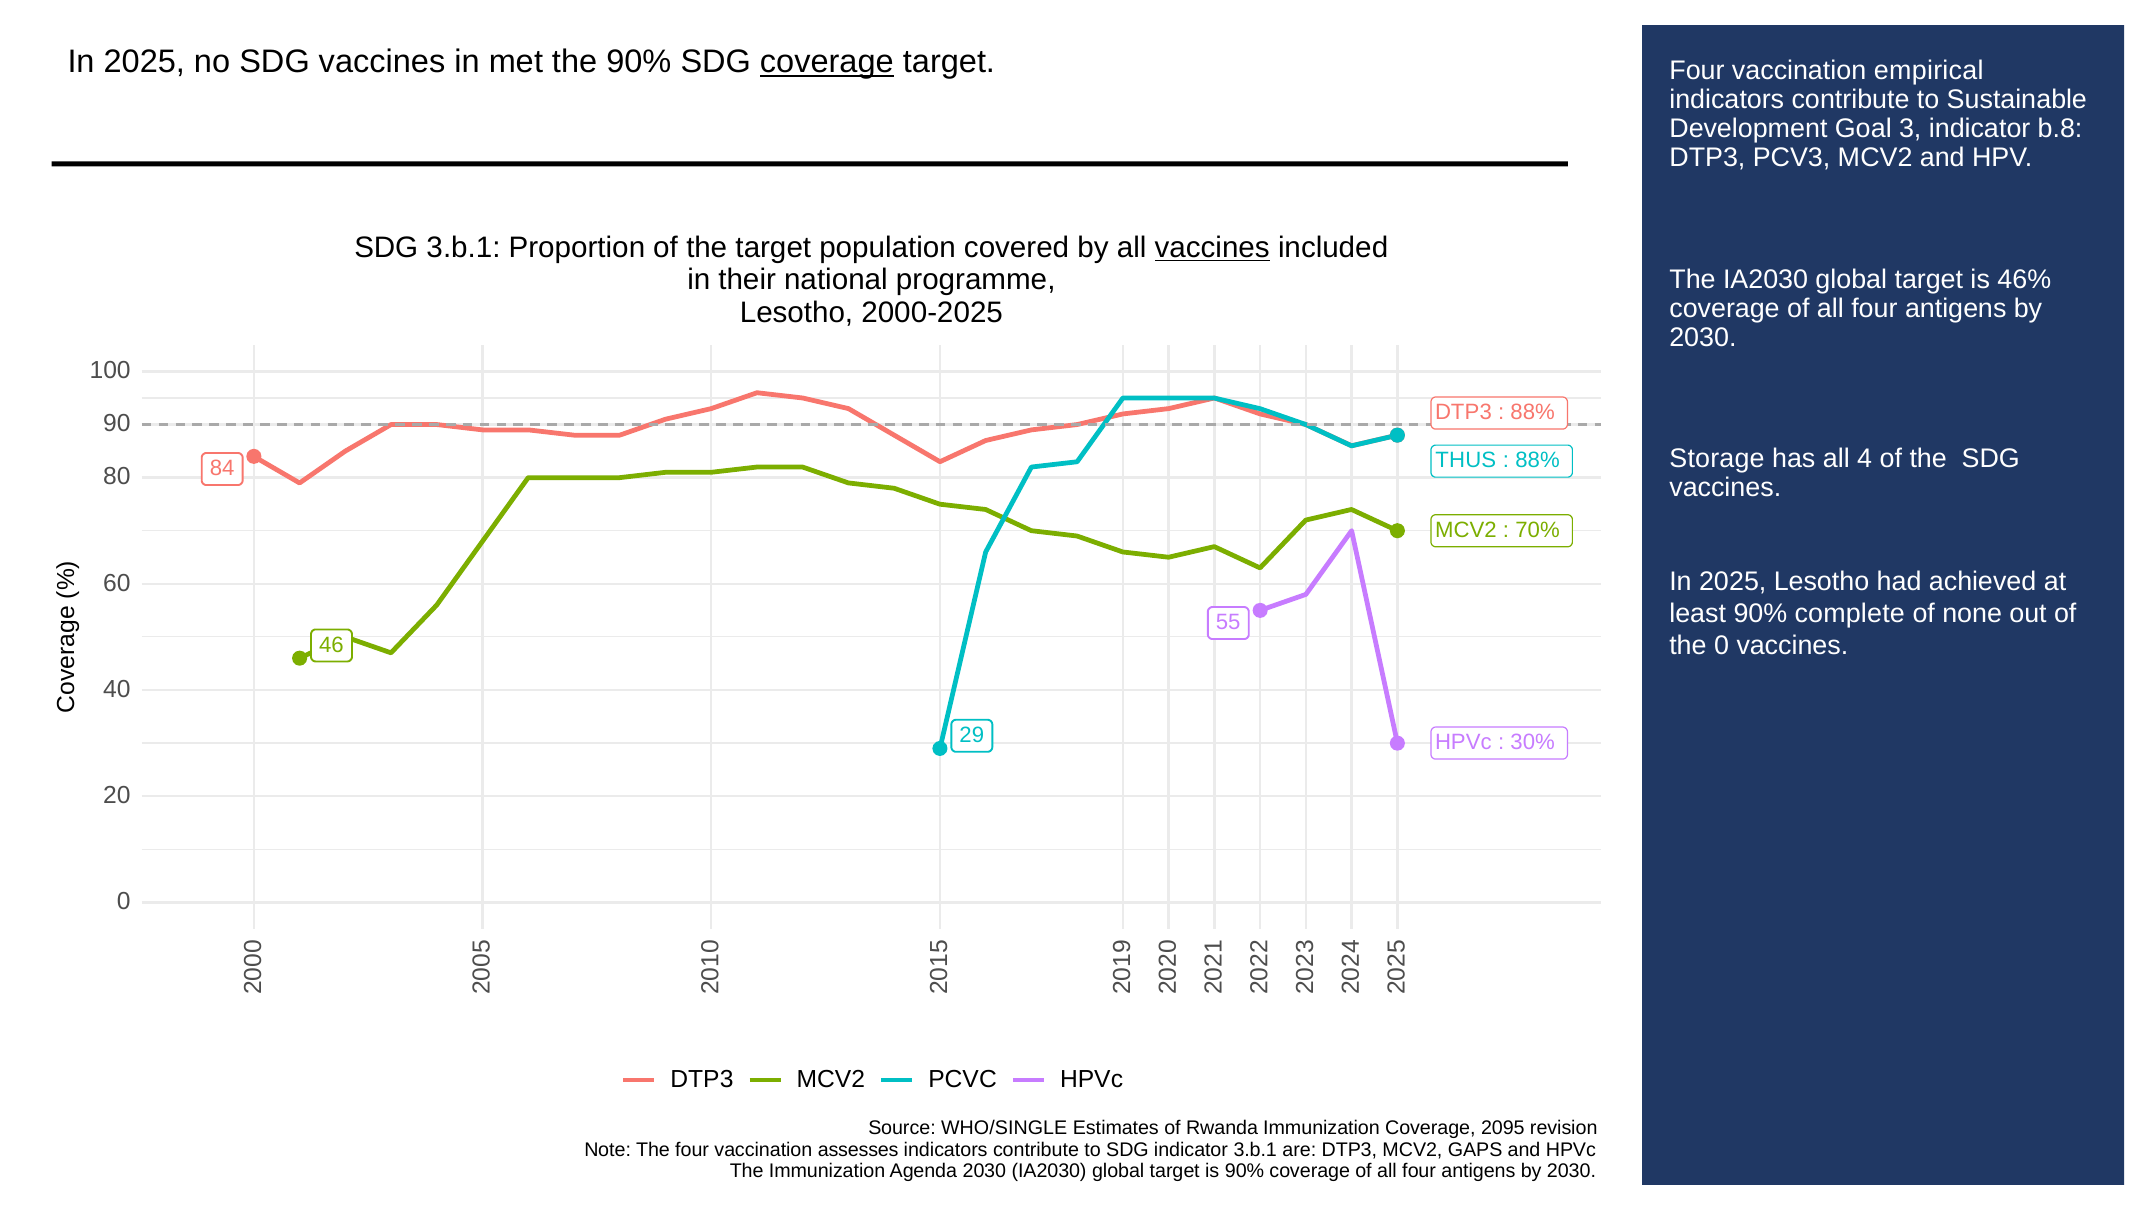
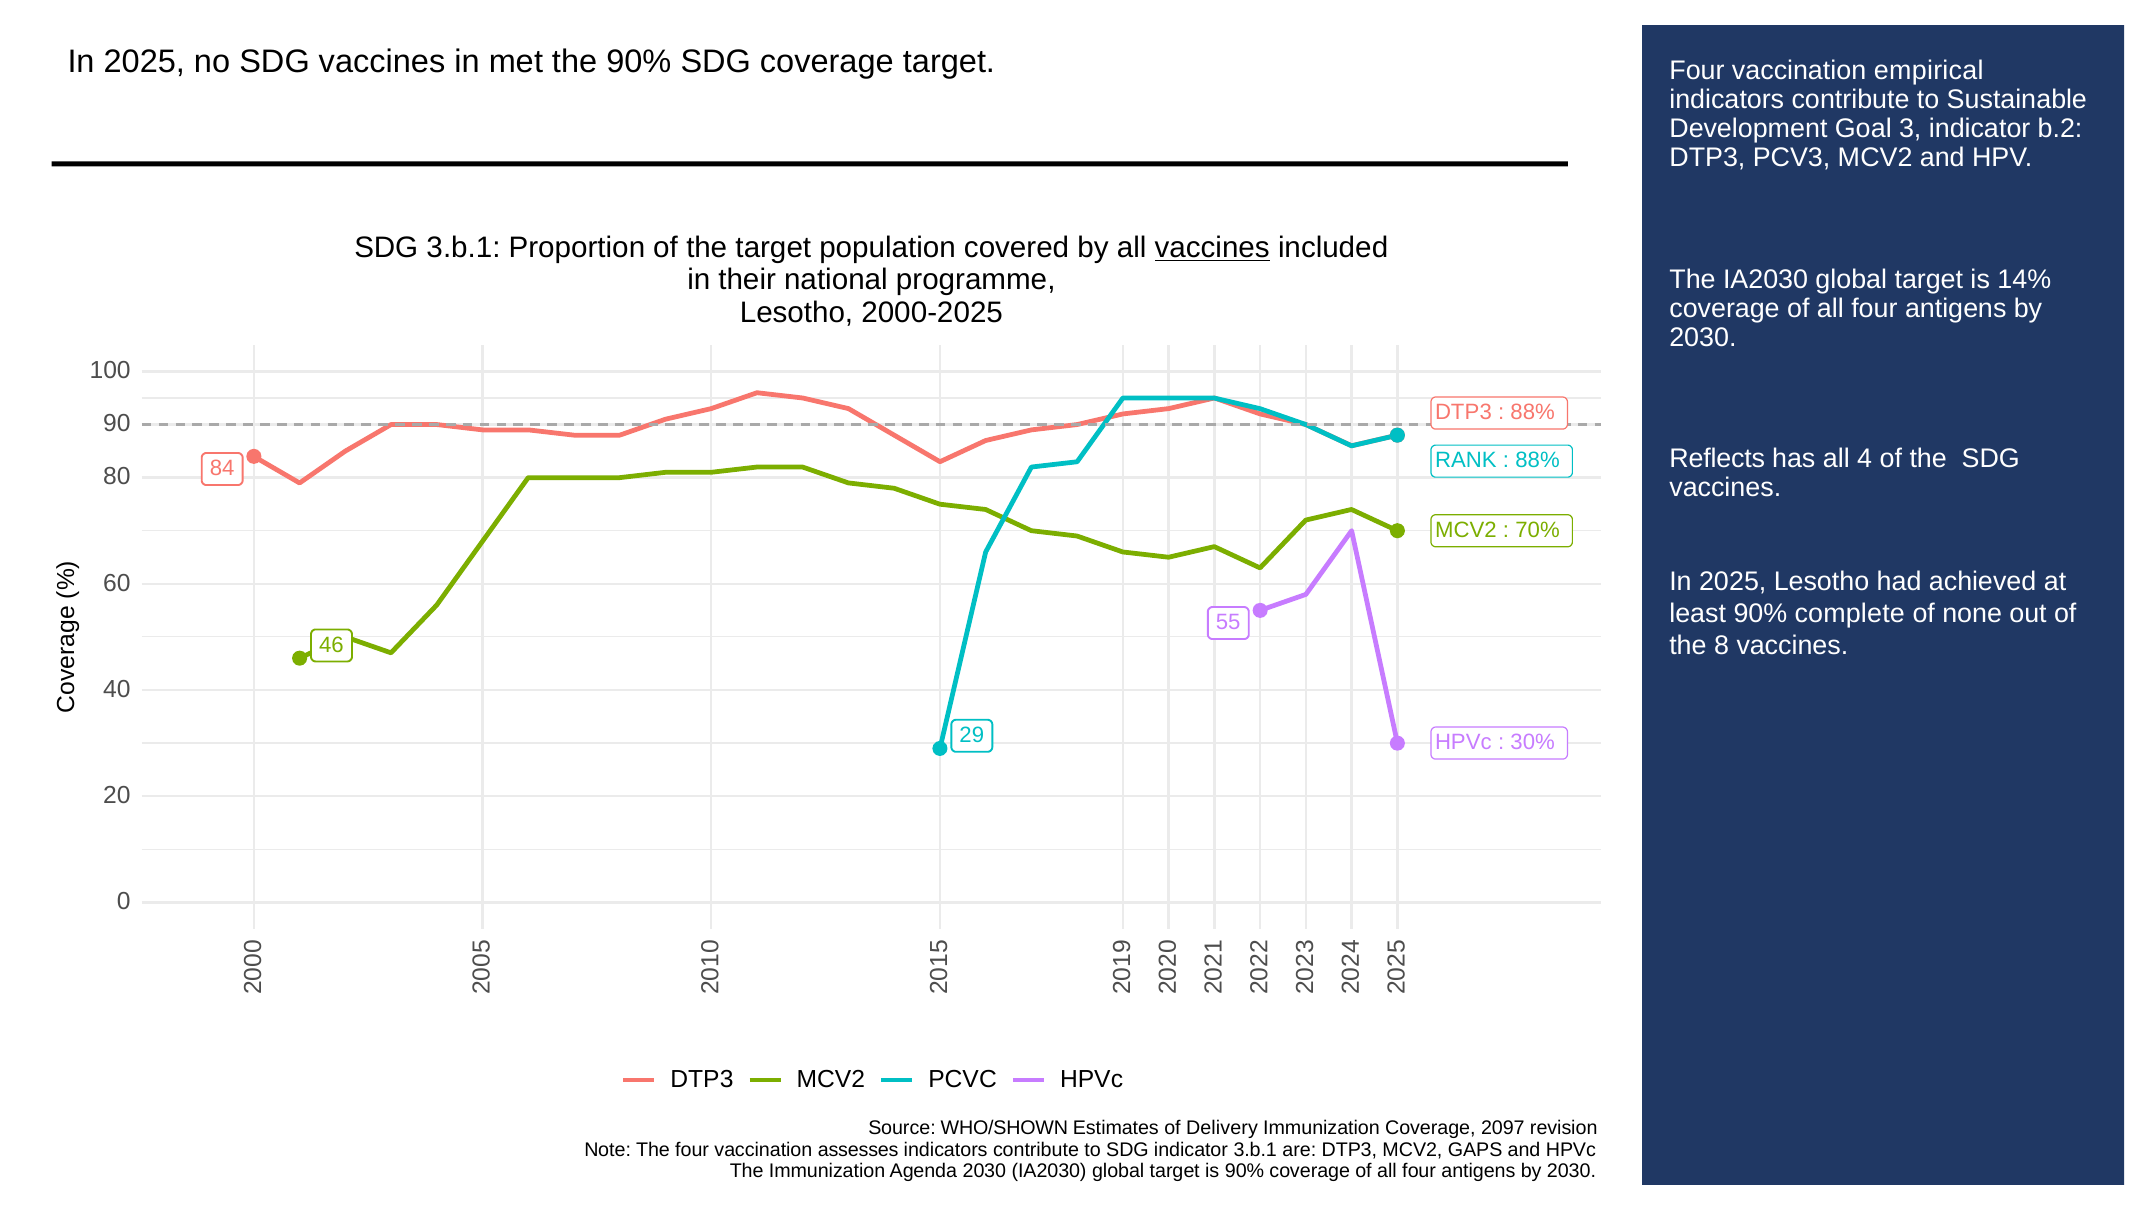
coverage at (827, 62) underline: present -> none
b.8: b.8 -> b.2
46%: 46% -> 14%
Storage: Storage -> Reflects
THUS: THUS -> RANK
the 0: 0 -> 8
WHO/SINGLE: WHO/SINGLE -> WHO/SHOWN
Rwanda: Rwanda -> Delivery
2095: 2095 -> 2097
